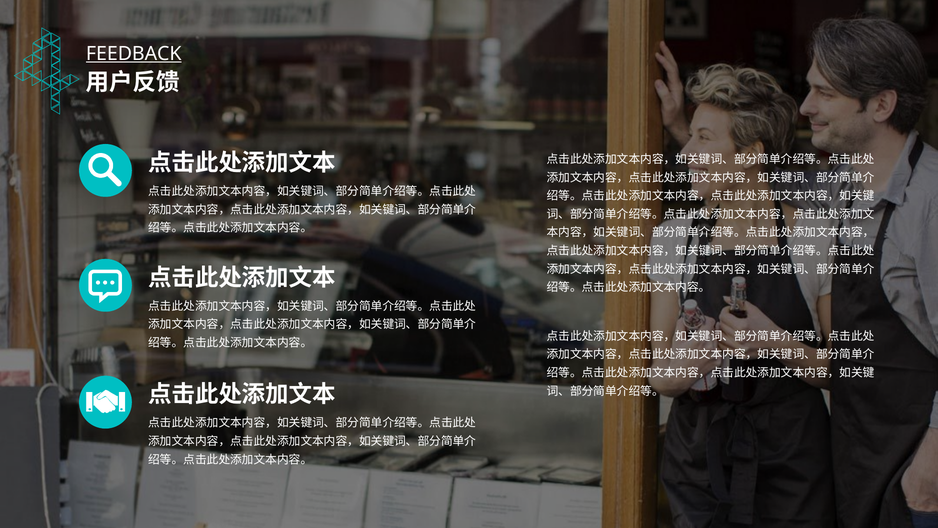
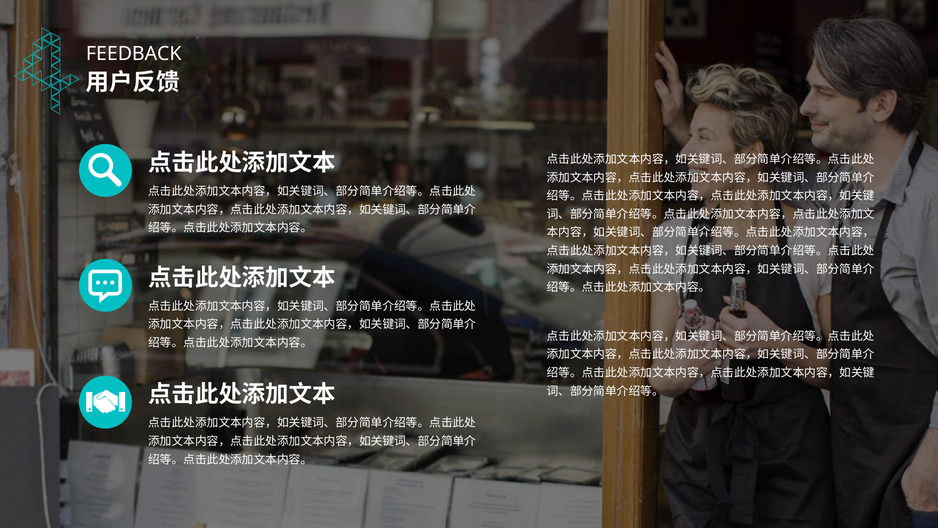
FEEDBACK underline: present -> none
